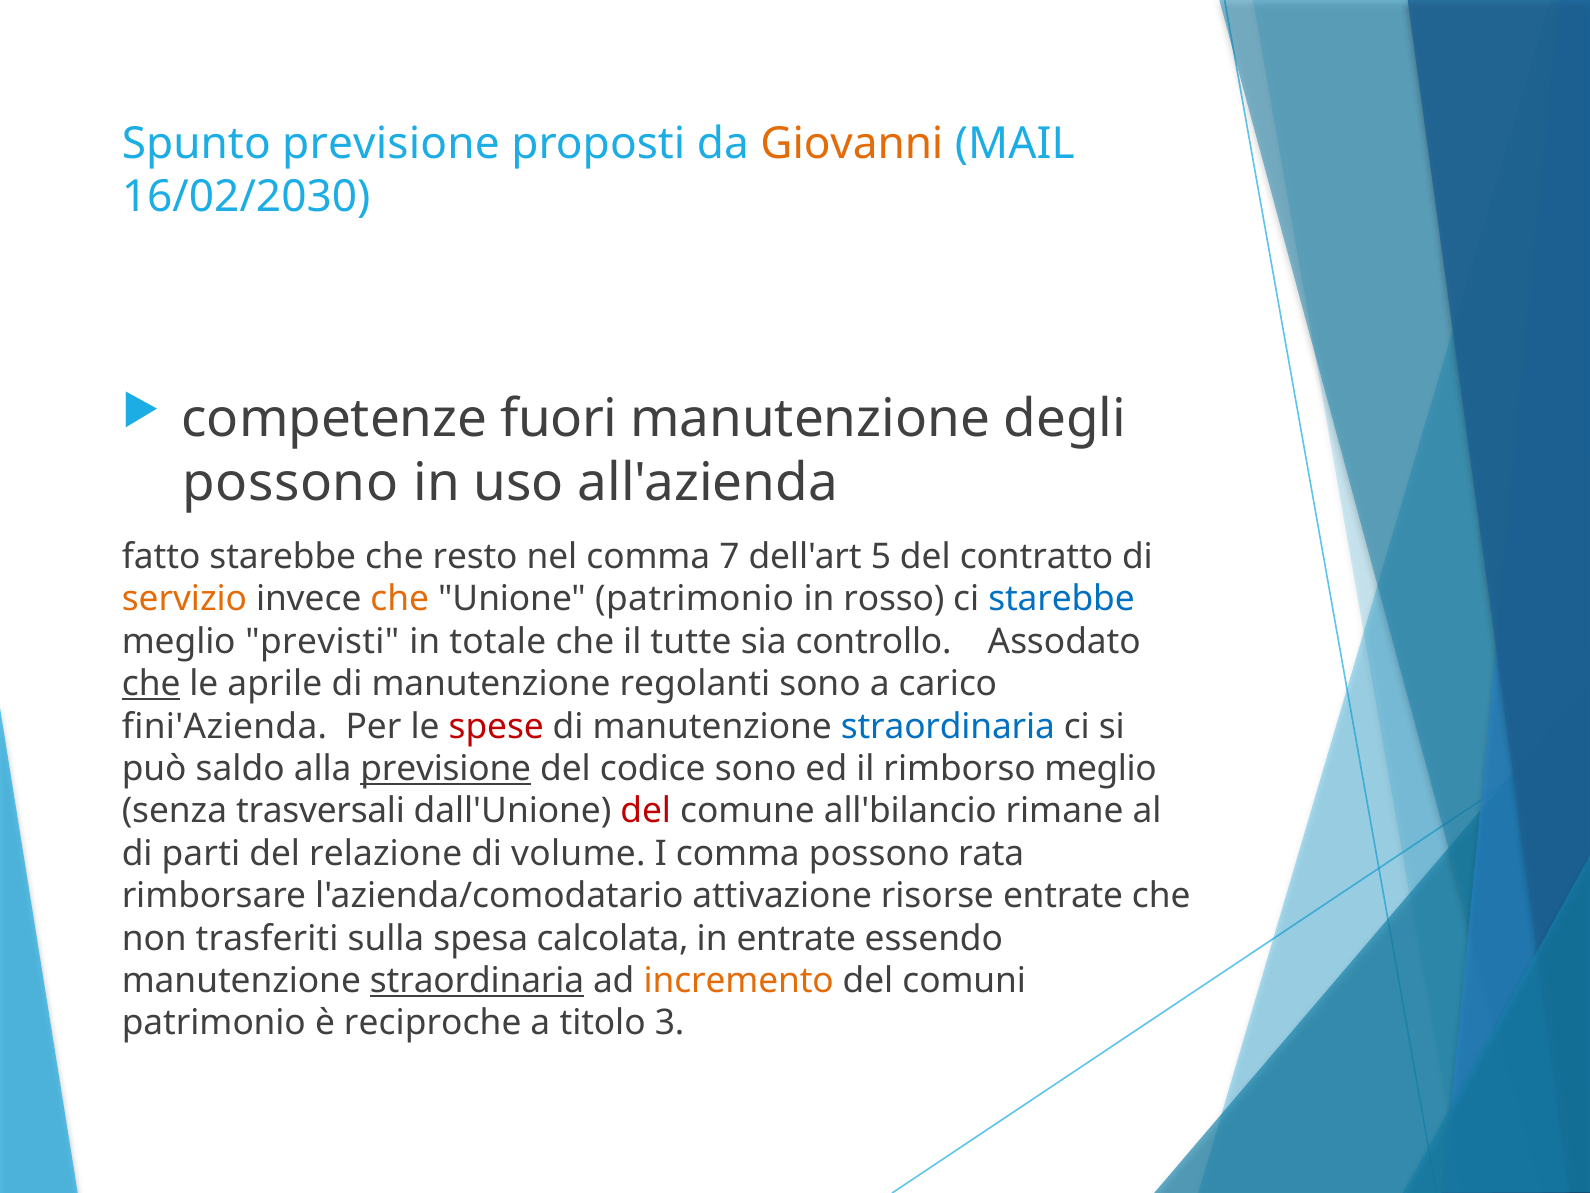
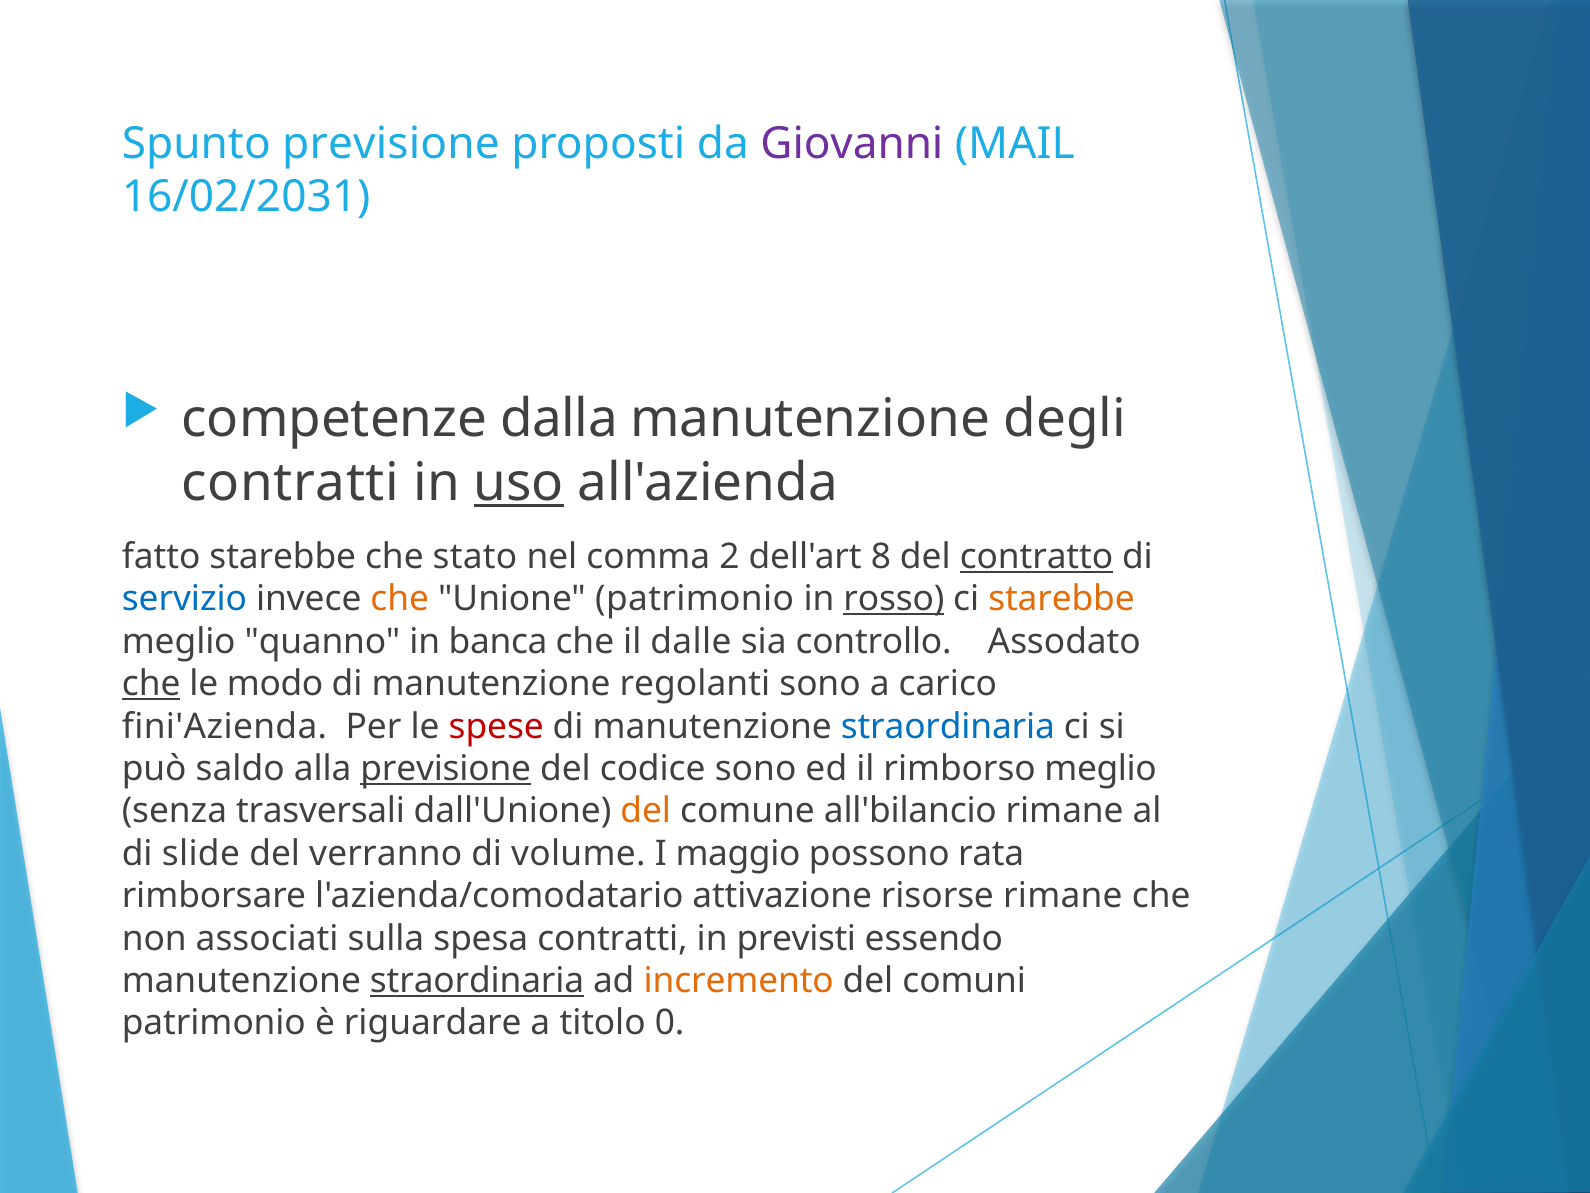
Giovanni colour: orange -> purple
16/02/2030: 16/02/2030 -> 16/02/2031
fuori: fuori -> dalla
possono at (290, 483): possono -> contratti
uso underline: none -> present
resto: resto -> stato
7: 7 -> 2
5: 5 -> 8
contratto underline: none -> present
servizio colour: orange -> blue
rosso underline: none -> present
starebbe at (1062, 599) colour: blue -> orange
previsti: previsti -> quanno
totale: totale -> banca
tutte: tutte -> dalle
aprile: aprile -> modo
del at (646, 811) colour: red -> orange
parti: parti -> slide
relazione: relazione -> verranno
I comma: comma -> maggio
risorse entrate: entrate -> rimane
trasferiti: trasferiti -> associati
spesa calcolata: calcolata -> contratti
in entrate: entrate -> previsti
reciproche: reciproche -> riguardare
3: 3 -> 0
